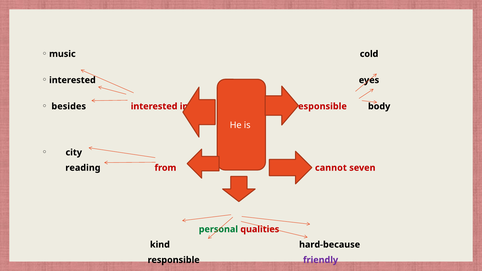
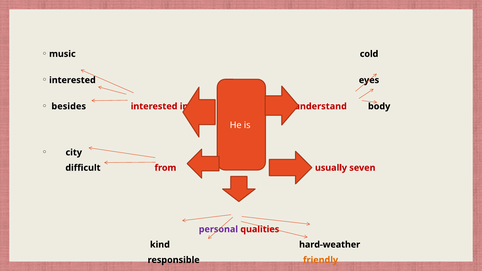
responsible at (320, 106): responsible -> understand
reading: reading -> difficult
cannot: cannot -> usually
personal colour: green -> purple
hard-because: hard-because -> hard-weather
friendly colour: purple -> orange
